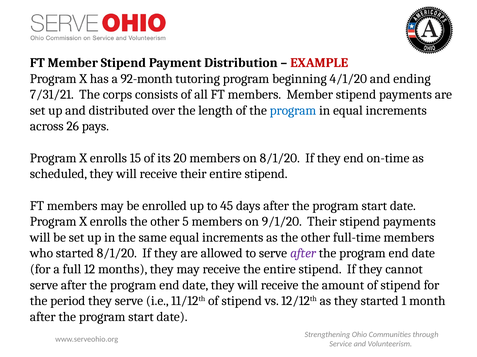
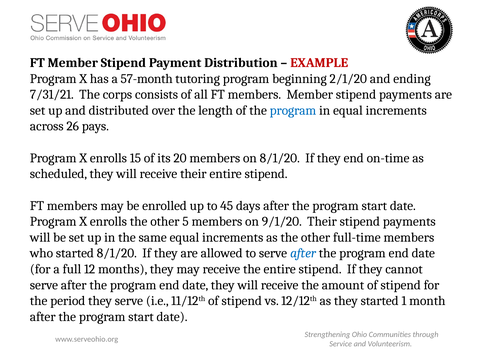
92-month: 92-month -> 57-month
4/1/20: 4/1/20 -> 2/1/20
after at (303, 254) colour: purple -> blue
